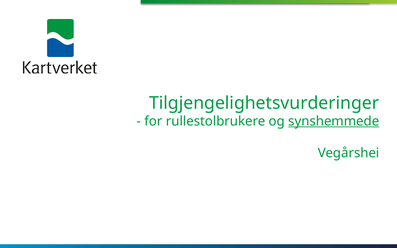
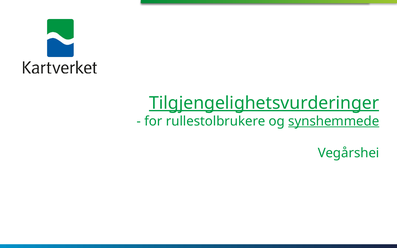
Tilgjengelighetsvurderinger underline: none -> present
